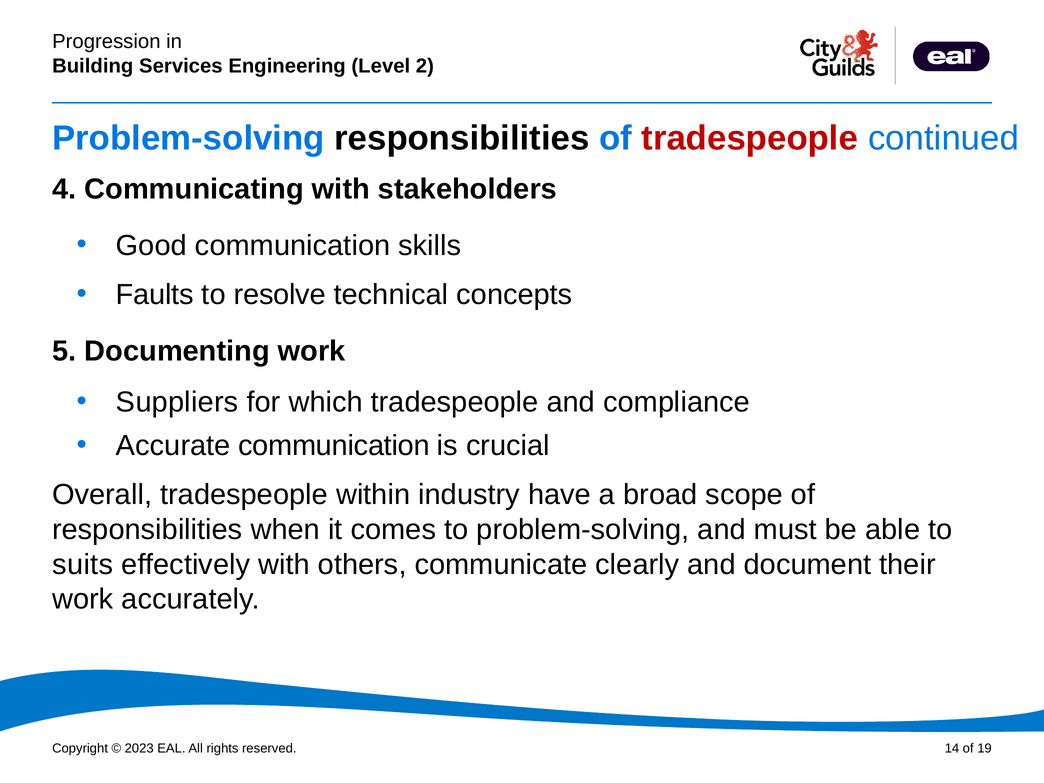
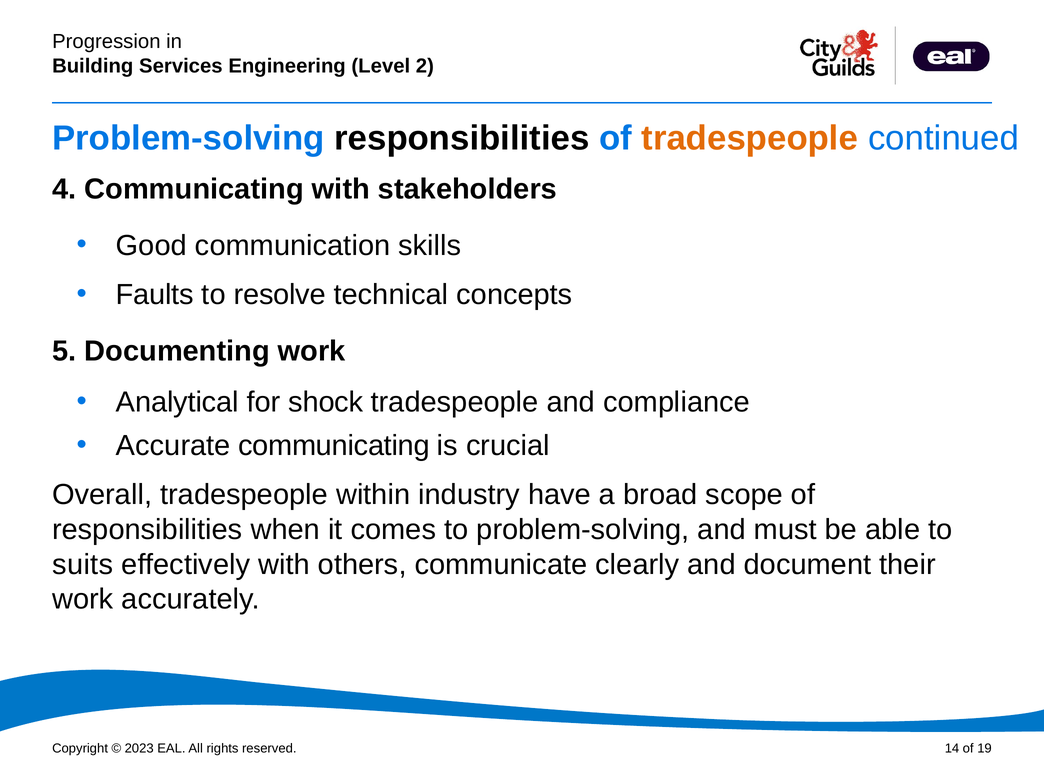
tradespeople at (750, 138) colour: red -> orange
Suppliers: Suppliers -> Analytical
which: which -> shock
Accurate communication: communication -> communicating
